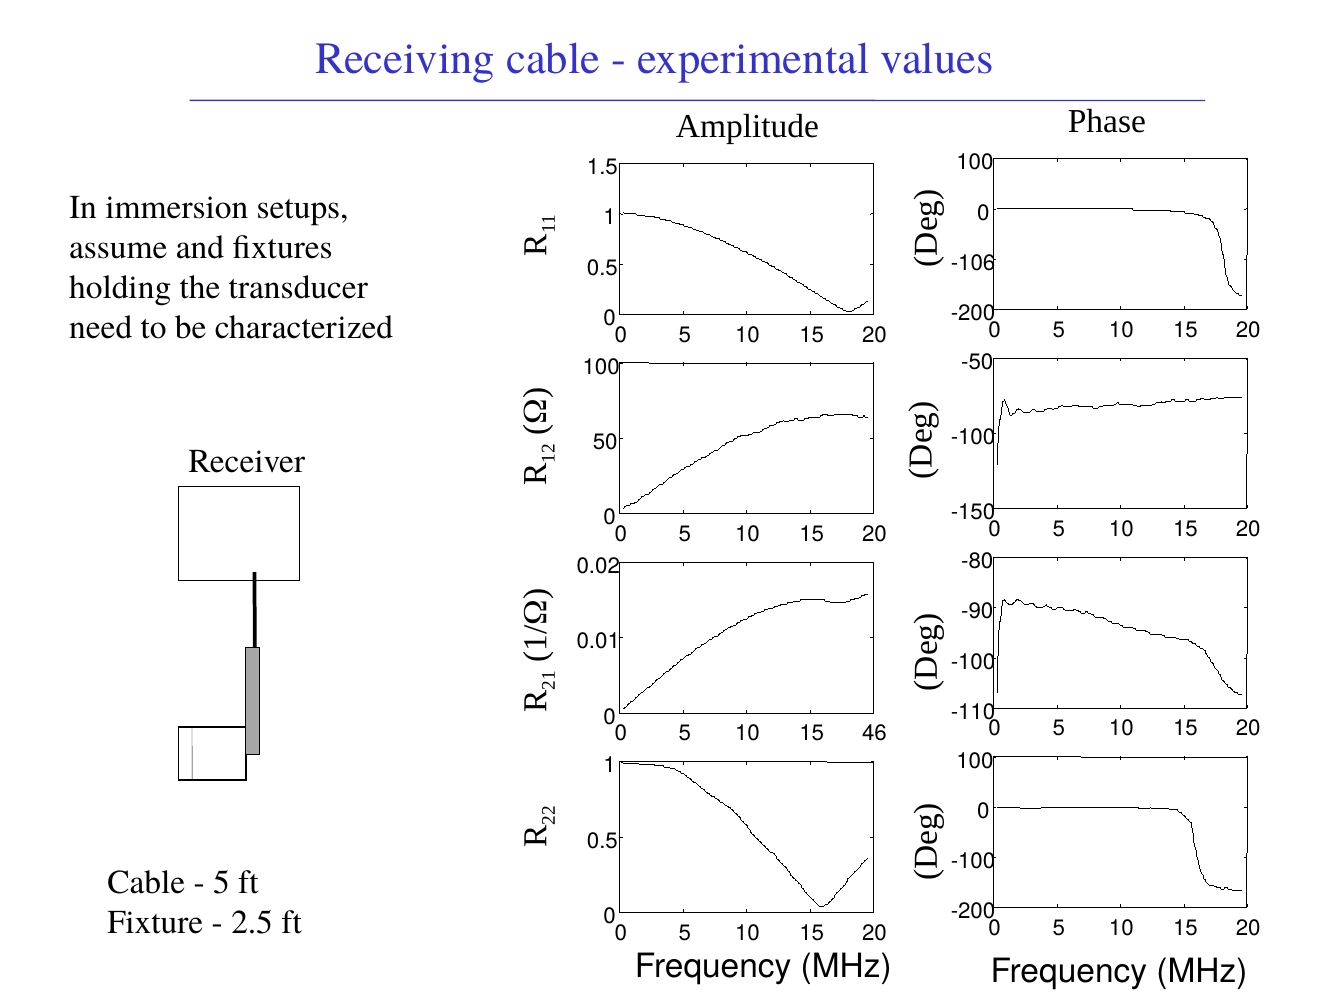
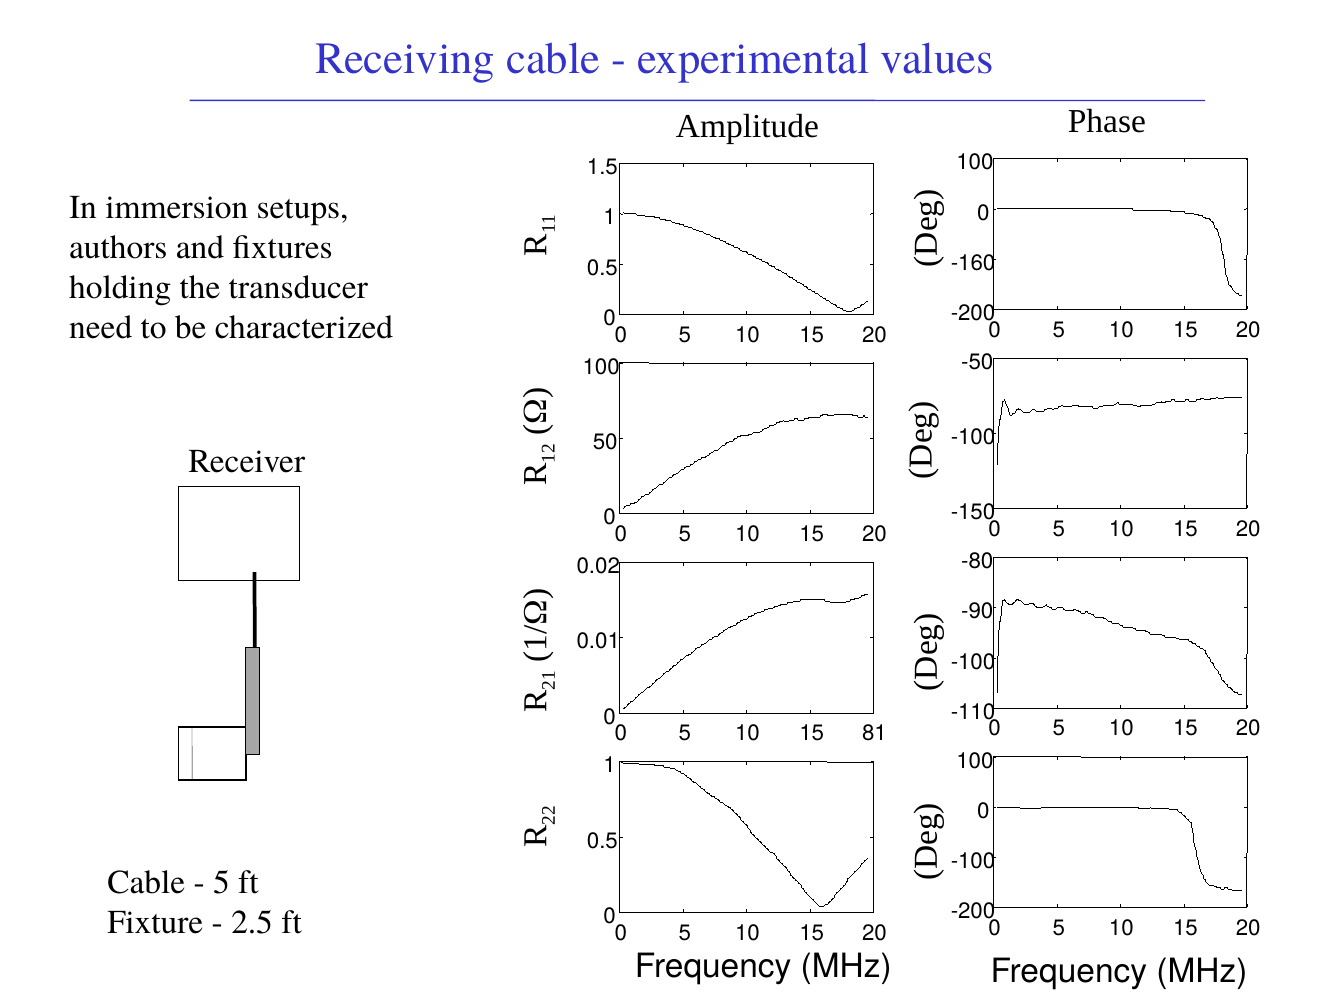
assume: assume -> authors
-106: -106 -> -160
46: 46 -> 81
